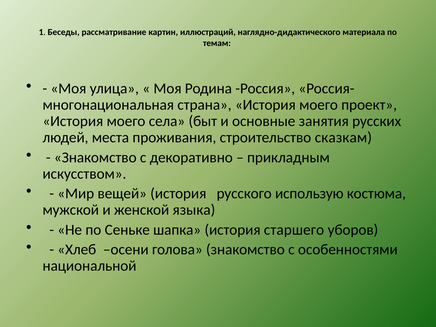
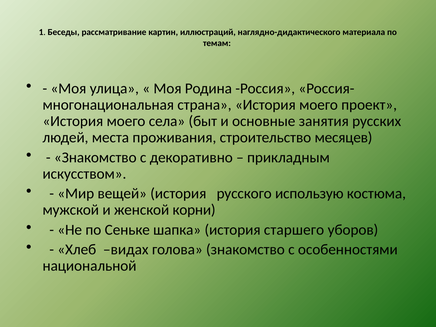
сказкам: сказкам -> месяцев
языка: языка -> корни
осени: осени -> видах
